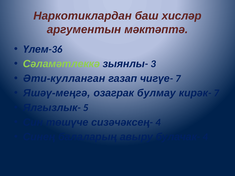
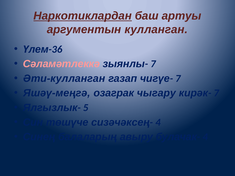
Наркотиклардан underline: none -> present
хисләр: хисләр -> артуы
мәктәптә: мәктәптә -> кулланган
Сәламәтлеккә colour: light green -> pink
зыянлы- 3: 3 -> 7
булмау: булмау -> чыгару
